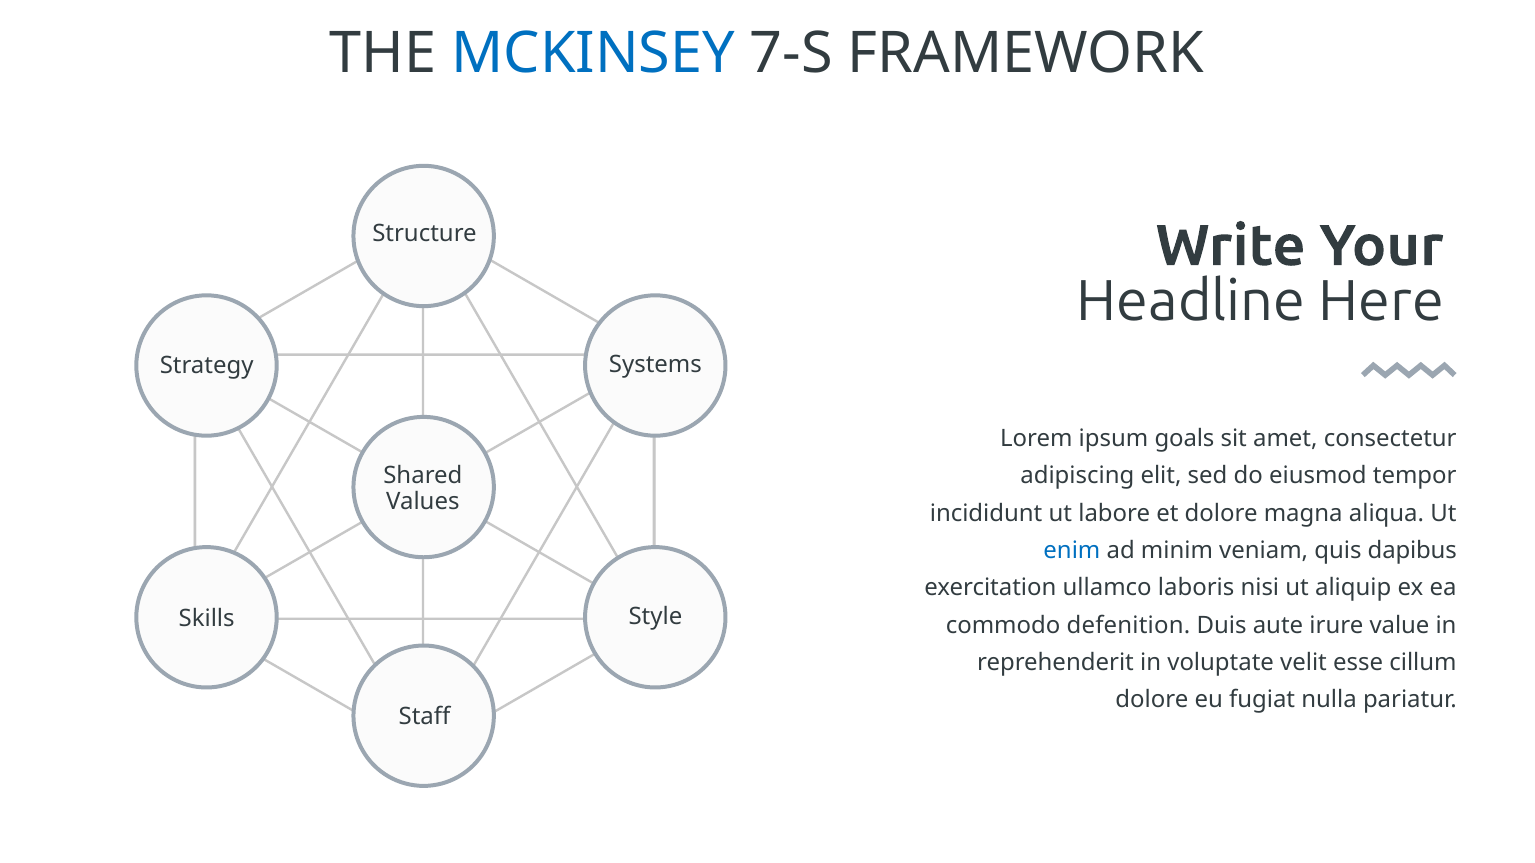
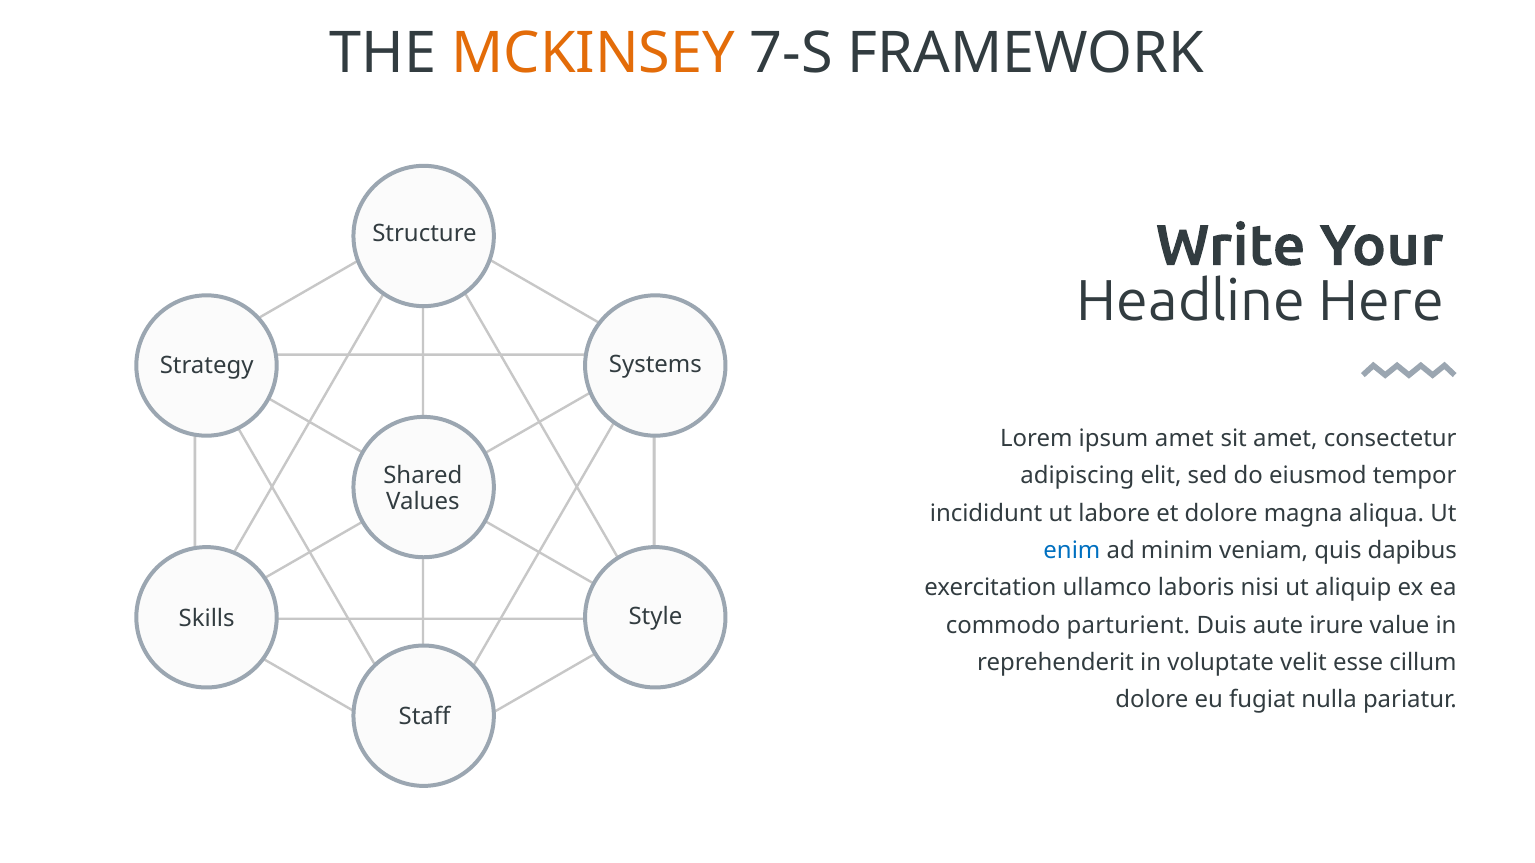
MCKINSEY colour: blue -> orange
ipsum goals: goals -> amet
defenition: defenition -> parturient
